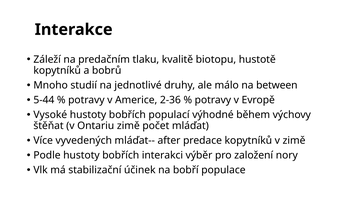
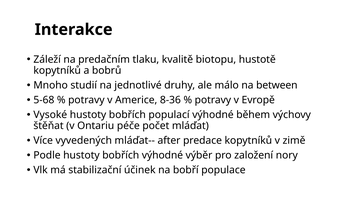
5-44: 5-44 -> 5-68
2-36: 2-36 -> 8-36
Ontariu zimě: zimě -> péče
bobřích interakci: interakci -> výhodné
